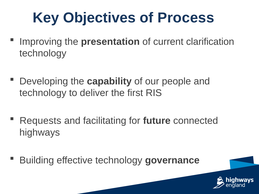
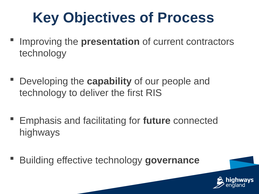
clarification: clarification -> contractors
Requests: Requests -> Emphasis
